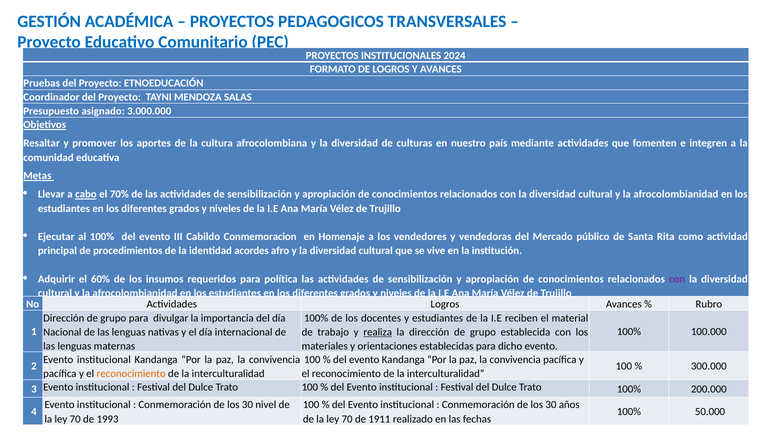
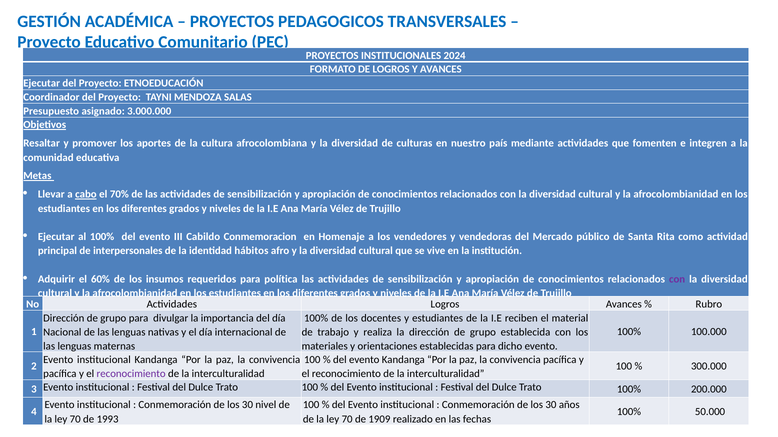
Pruebas at (42, 83): Pruebas -> Ejecutar
procedimientos: procedimientos -> interpersonales
acordes: acordes -> hábitos
realiza underline: present -> none
reconocimiento at (131, 374) colour: orange -> purple
1911: 1911 -> 1909
